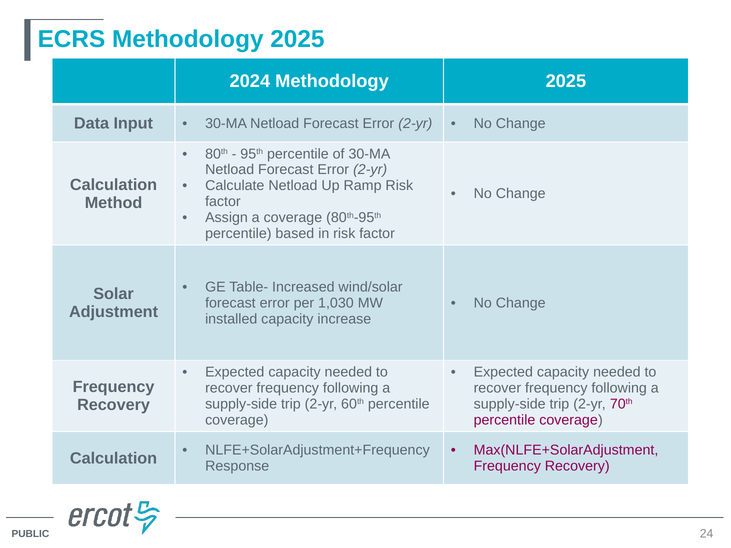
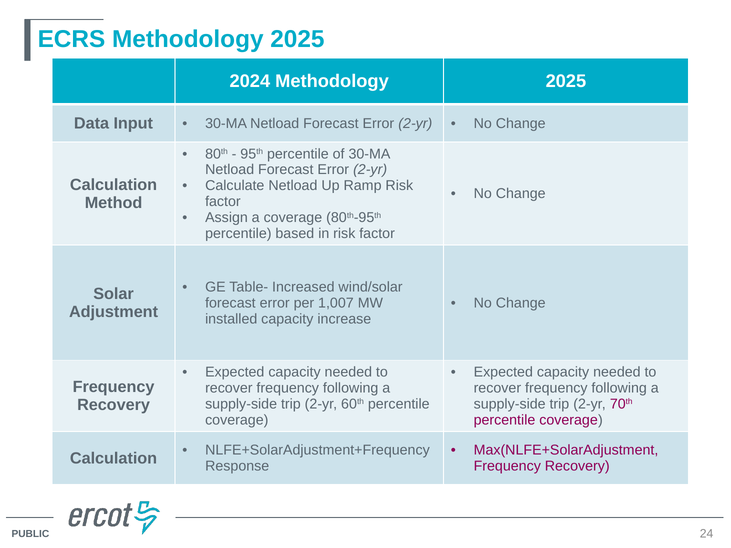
1,030: 1,030 -> 1,007
